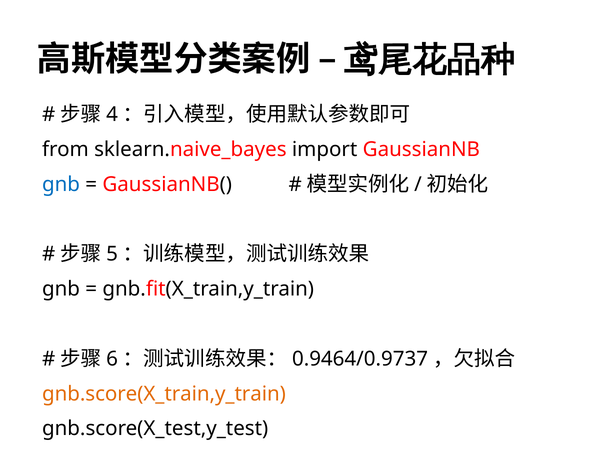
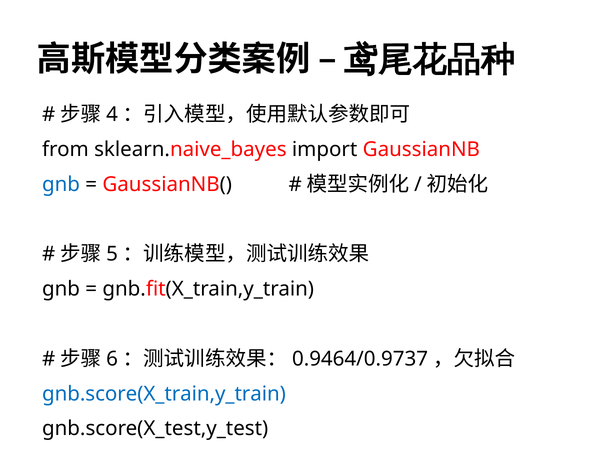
gnb.score(X_train,y_train colour: orange -> blue
